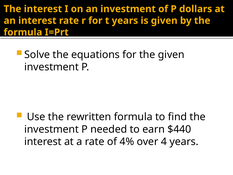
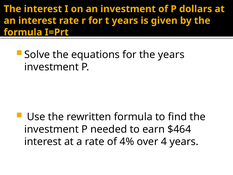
the given: given -> years
$440: $440 -> $464
